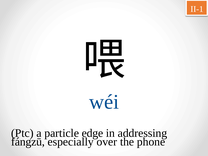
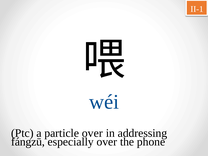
particle edge: edge -> over
